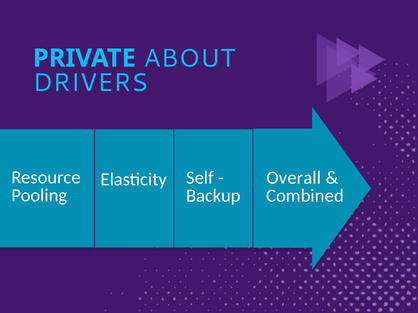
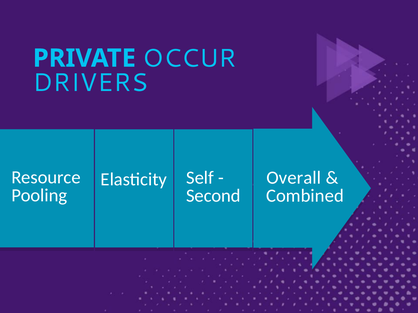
ABOUT: ABOUT -> OCCUR
Backup: Backup -> Second
